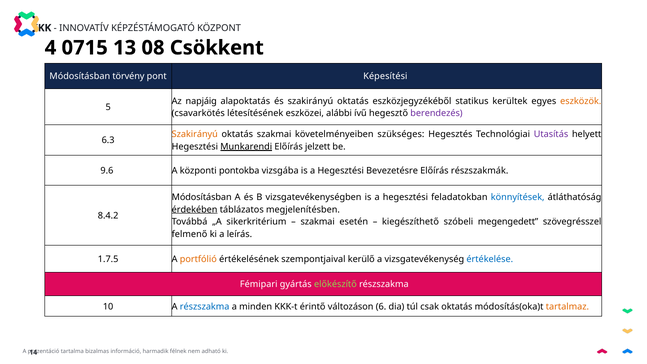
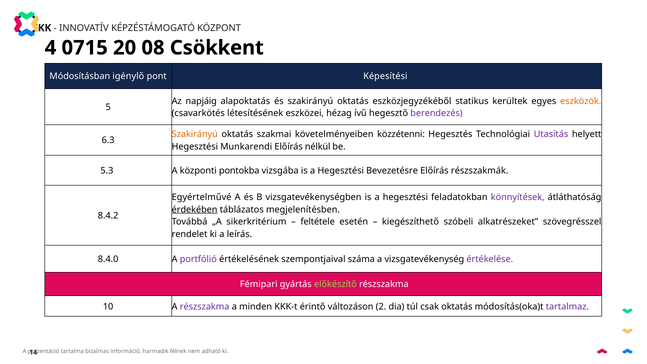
13: 13 -> 20
törvény: törvény -> igénylő
alábbi: alábbi -> hézag
szükséges: szükséges -> közzétenni
Munkarendi underline: present -> none
jelzett: jelzett -> nélkül
9.6: 9.6 -> 5.3
Módosításban at (202, 197): Módosításban -> Egyértelművé
könnyítések colour: blue -> purple
szakmai at (318, 222): szakmai -> feltétele
megengedett: megengedett -> alkatrészeket
felmenő: felmenő -> rendelet
1.7.5: 1.7.5 -> 8.4.0
portfólió colour: orange -> purple
kerülő: kerülő -> száma
értékelése colour: blue -> purple
részszakma at (205, 307) colour: blue -> purple
6: 6 -> 2
tartalmaz colour: orange -> purple
